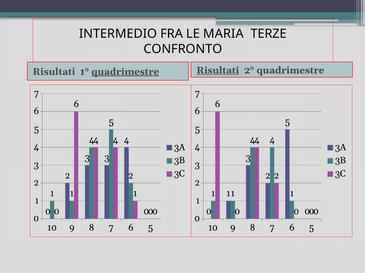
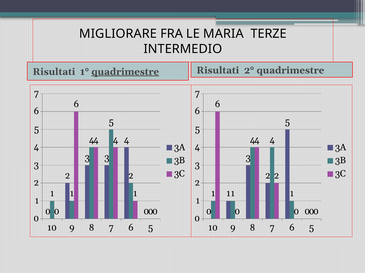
INTERMEDIO: INTERMEDIO -> MIGLIORARE
CONFRONTO: CONFRONTO -> INTERMEDIO
Risultati at (218, 70) underline: present -> none
